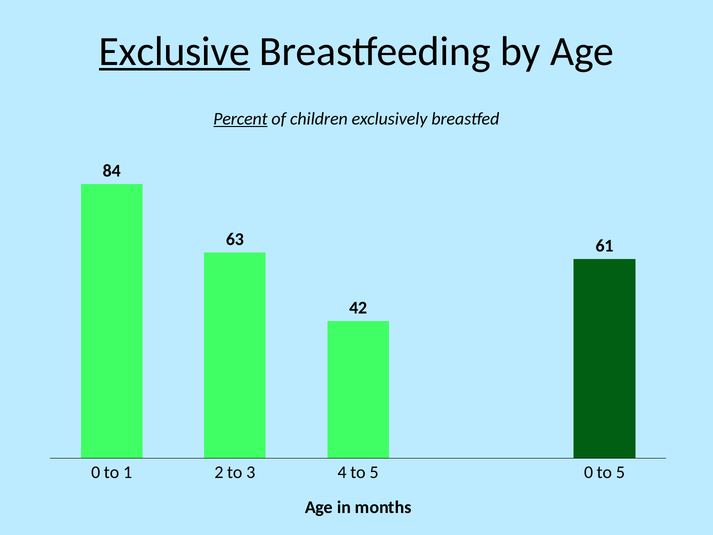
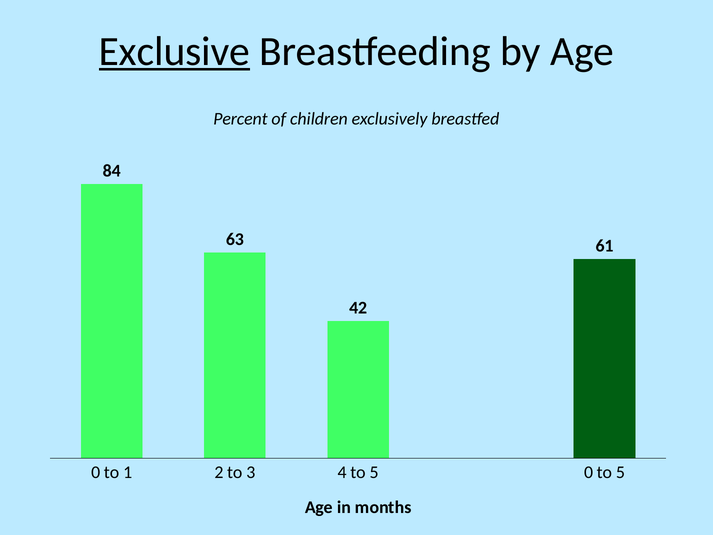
Percent underline: present -> none
